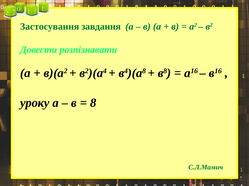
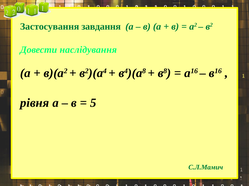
розпізнавати: розпізнавати -> наслідування
уроку: уроку -> рівня
8: 8 -> 5
